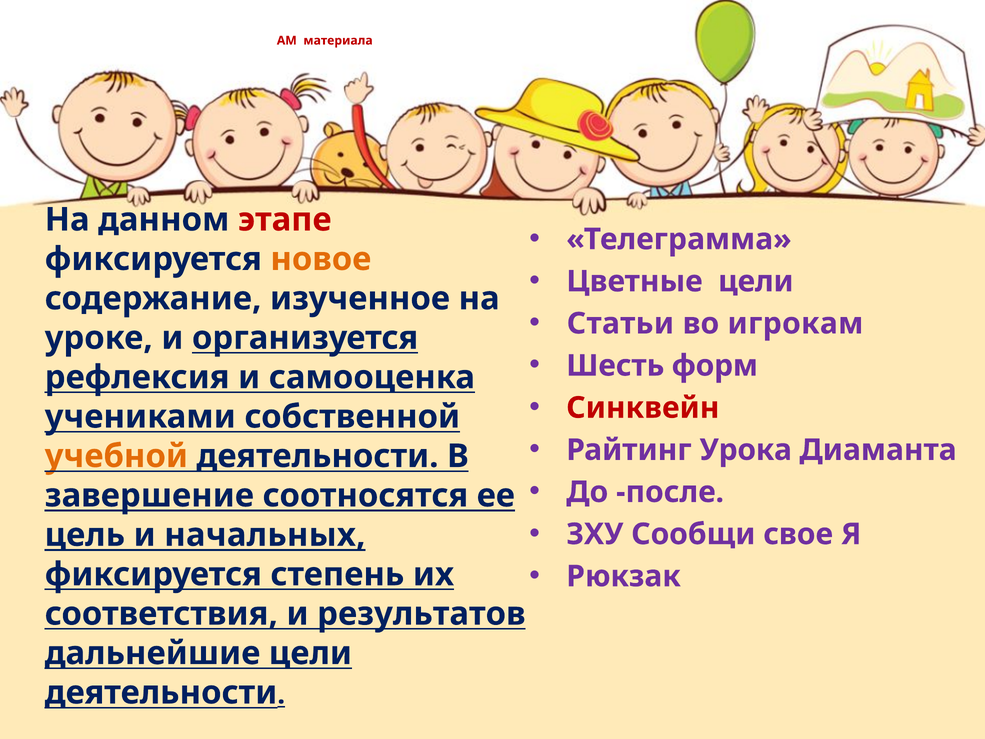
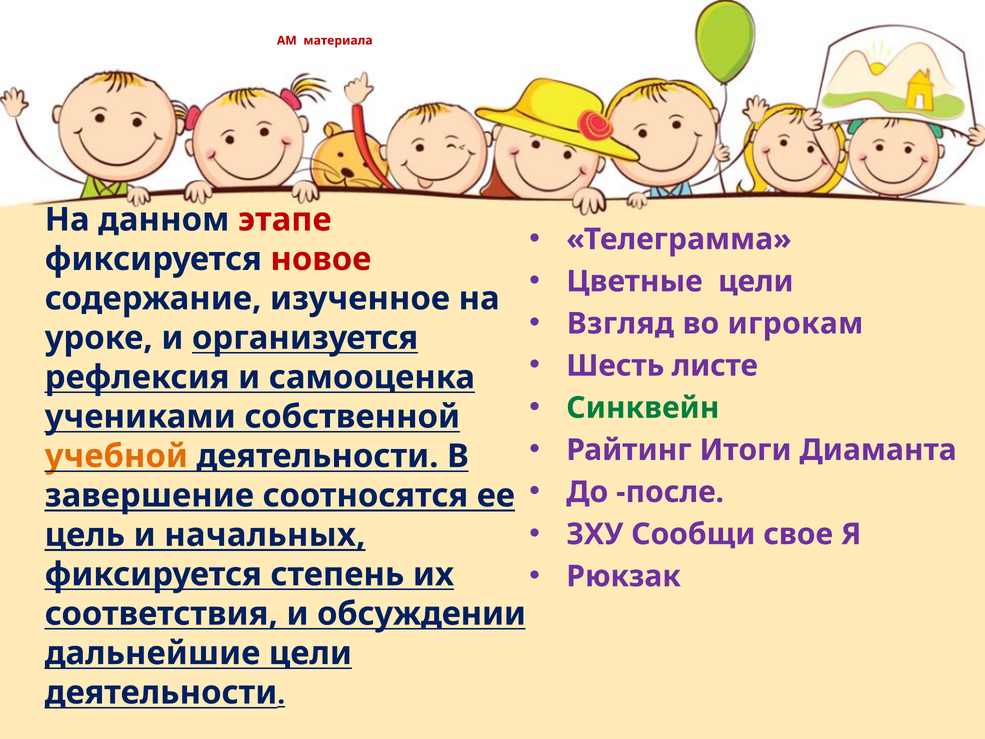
новое colour: orange -> red
Статьи: Статьи -> Взгляд
форм: форм -> листе
Синквейн colour: red -> green
Урока: Урока -> Итоги
результатов: результатов -> обсуждении
